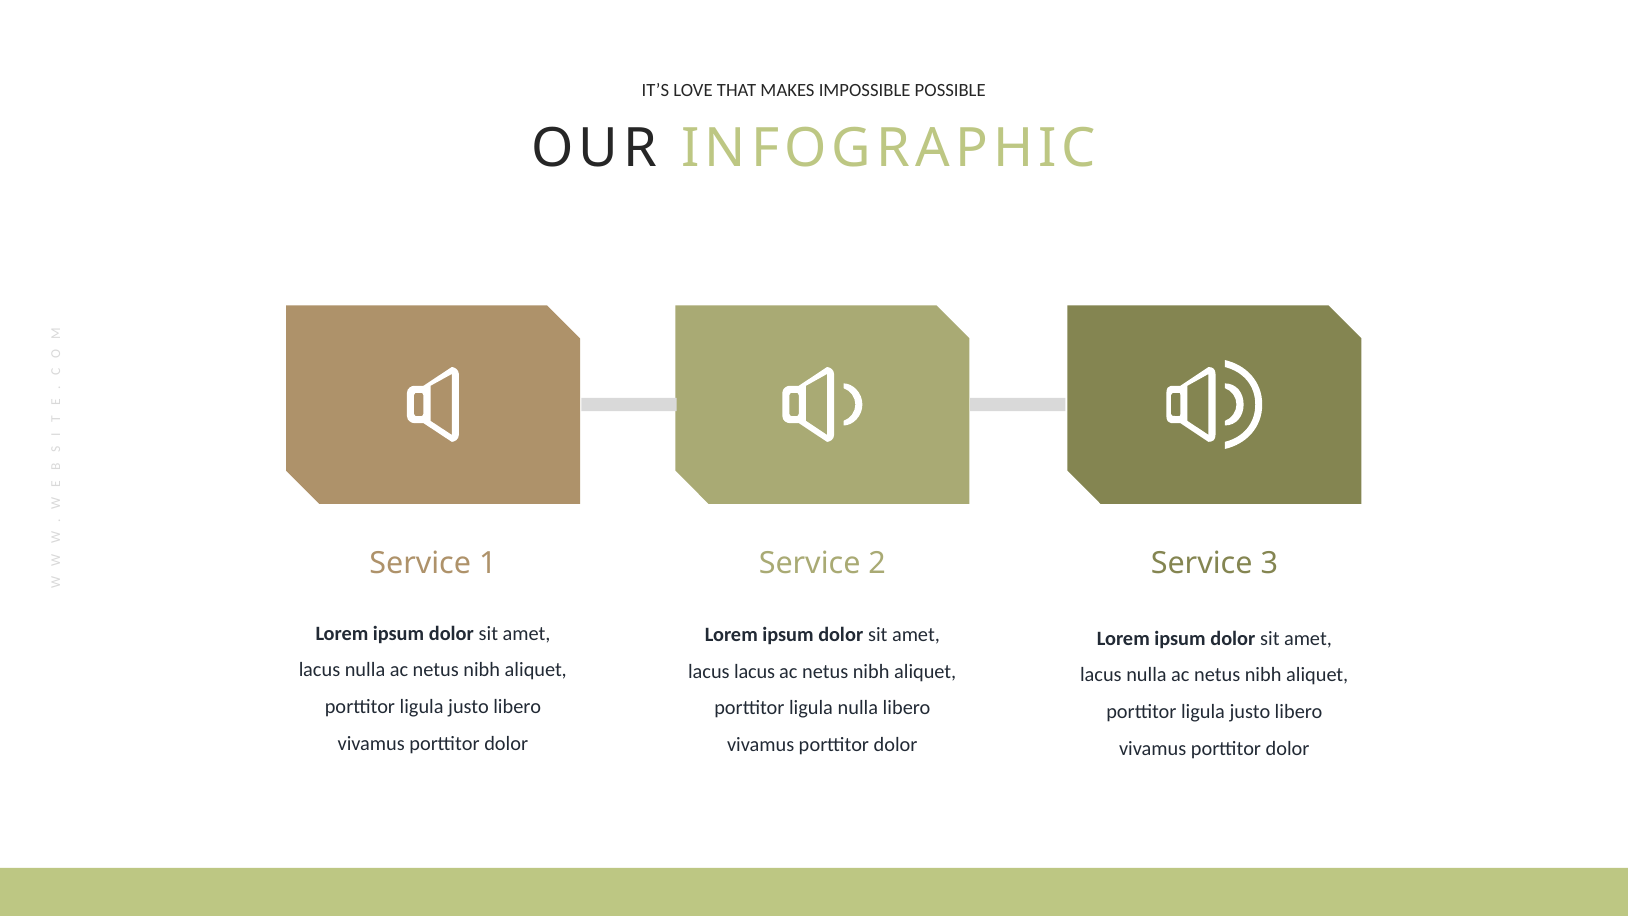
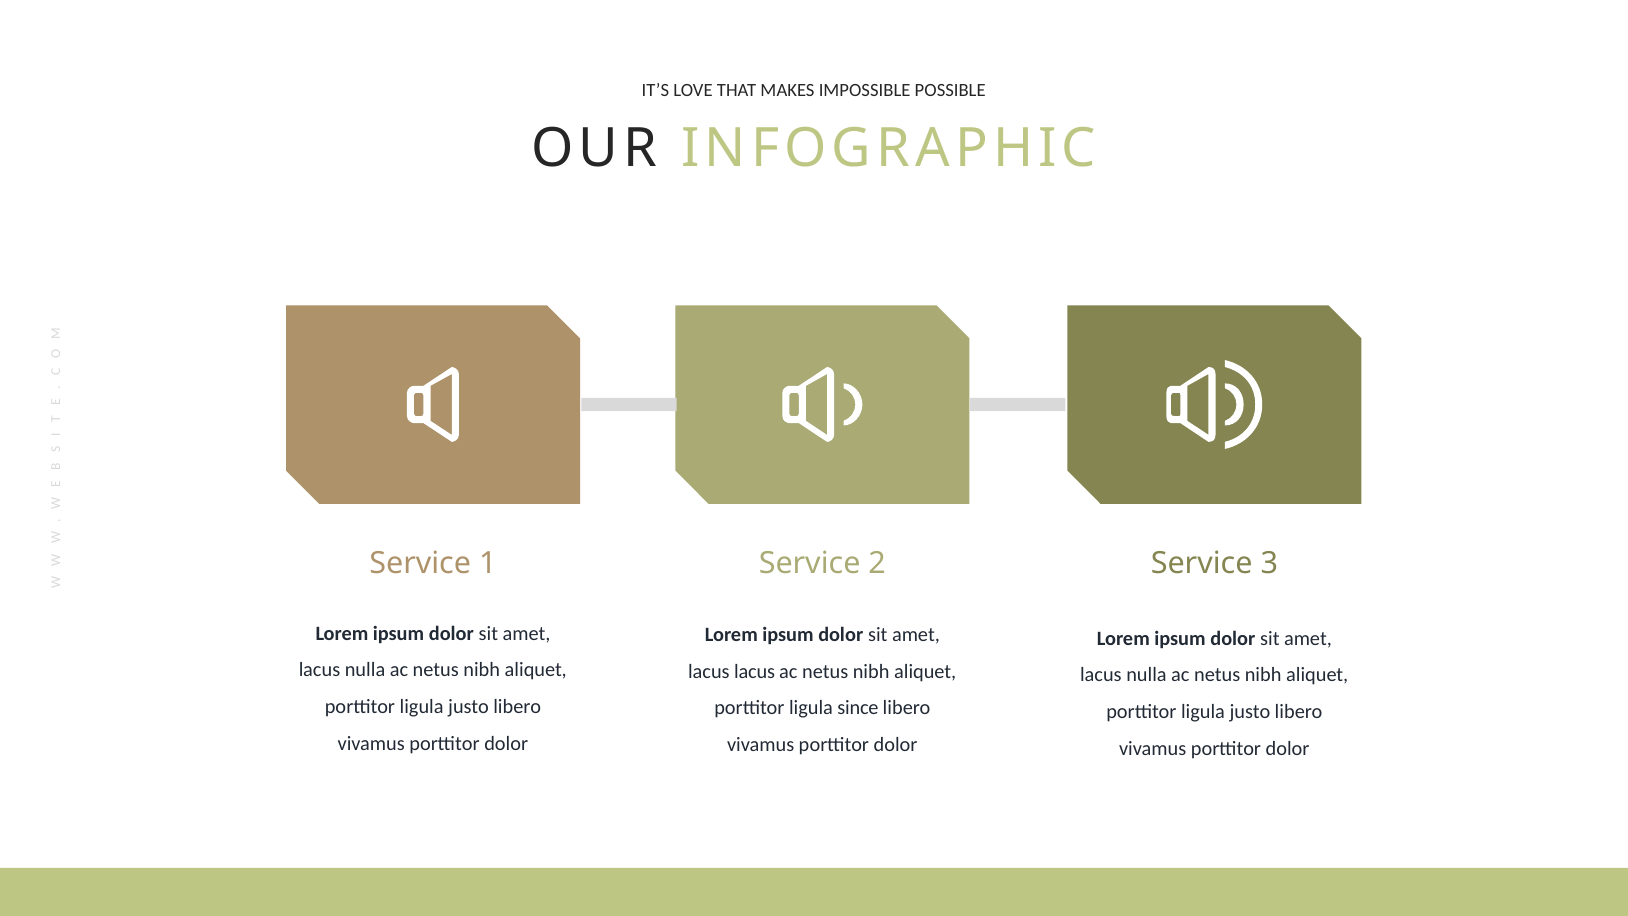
ligula nulla: nulla -> since
